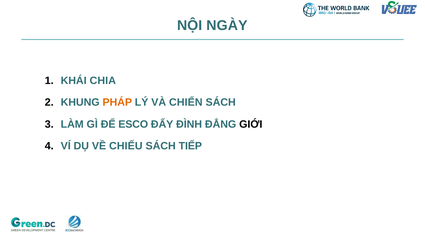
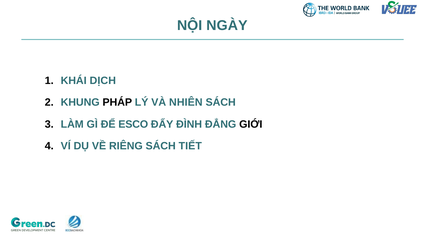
CHIA: CHIA -> DỊCH
PHÁP colour: orange -> black
CHIẾN: CHIẾN -> NHIÊN
CHIẾU: CHIẾU -> RIÊNG
TIẾP: TIẾP -> TIẾT
